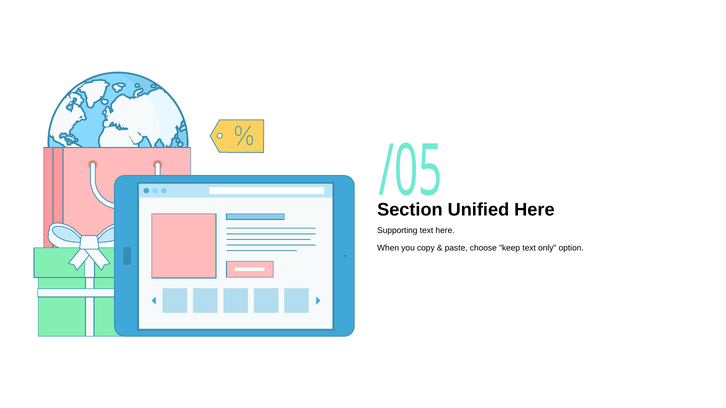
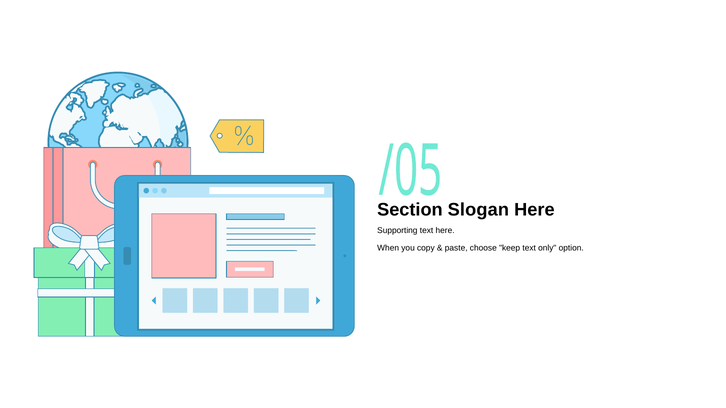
Unified: Unified -> Slogan
